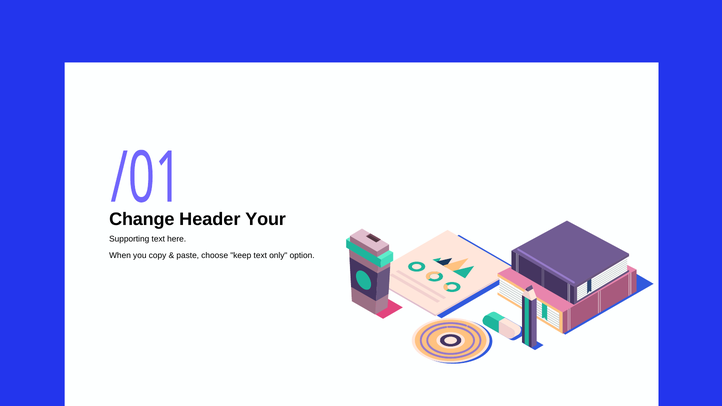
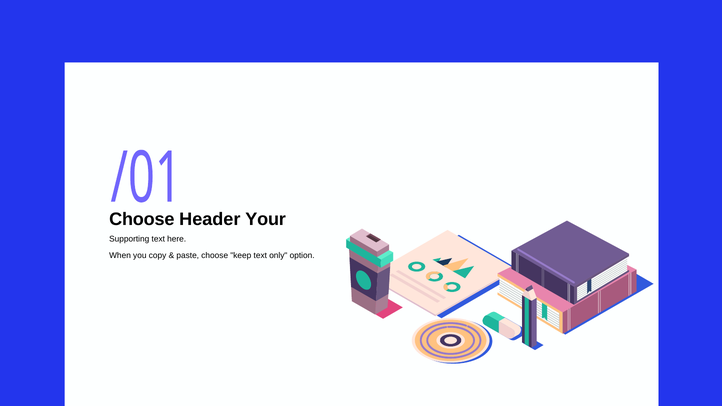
Change at (142, 219): Change -> Choose
